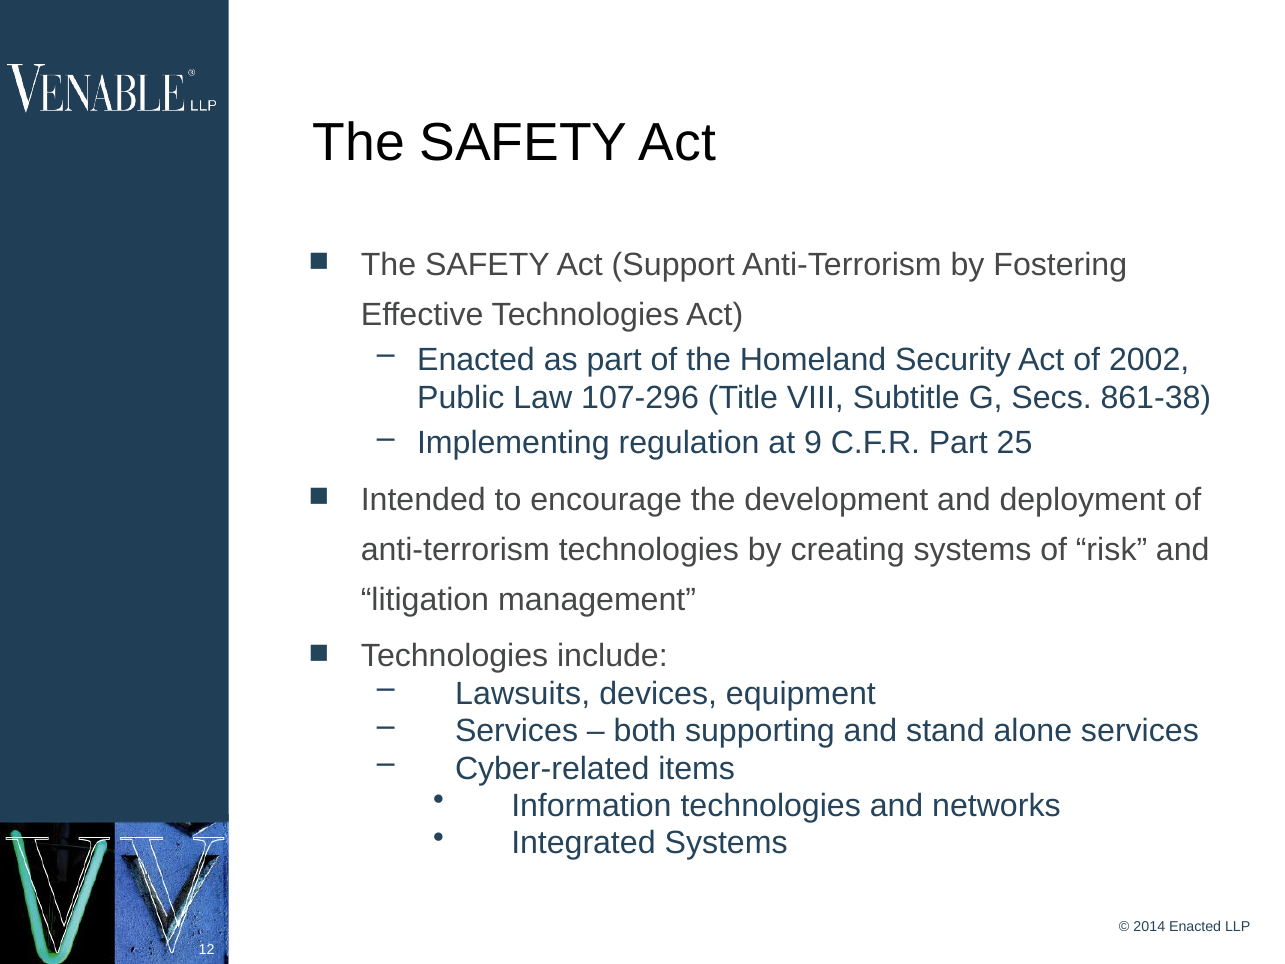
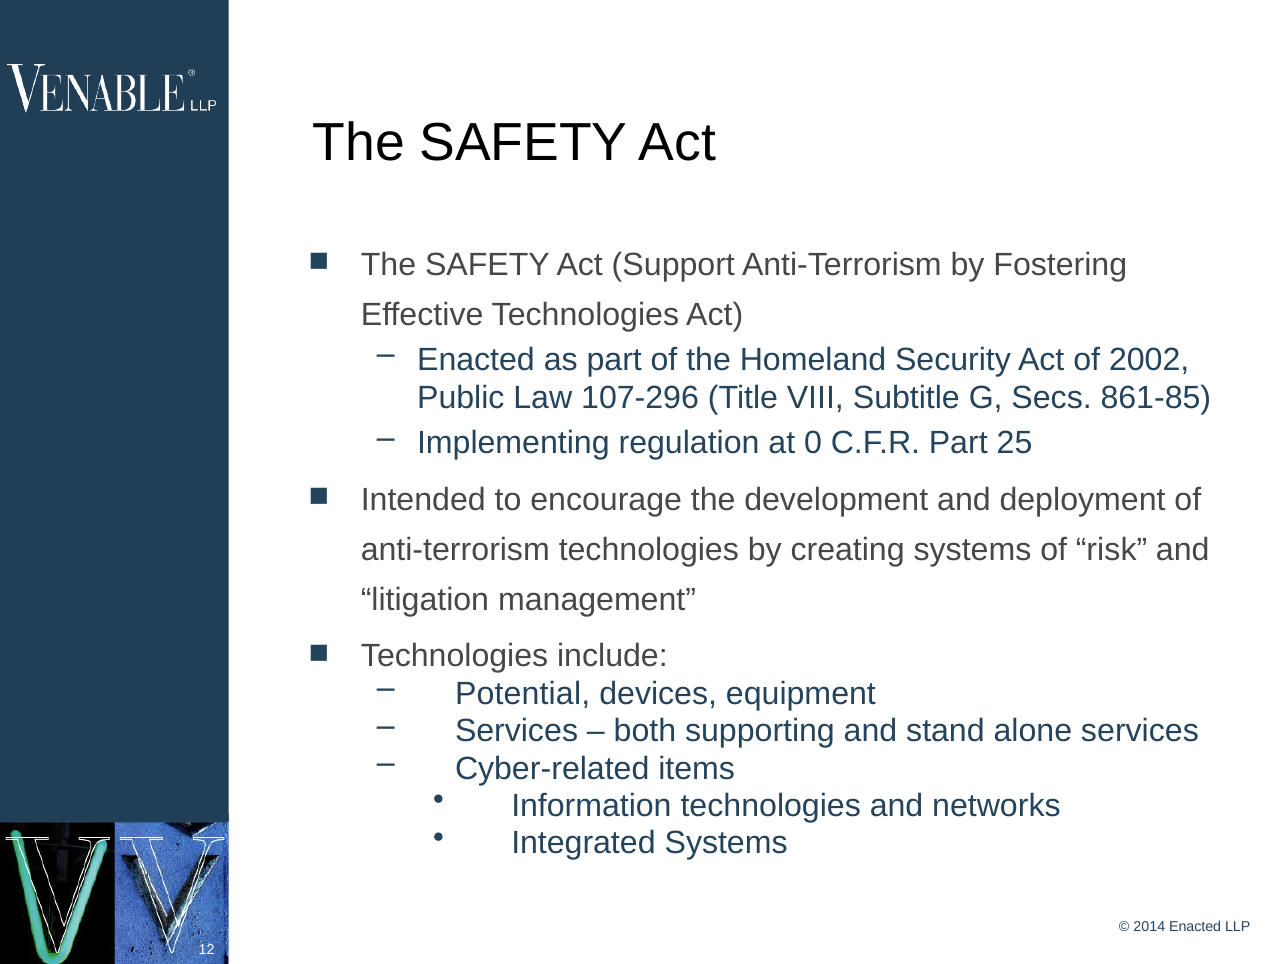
861-38: 861-38 -> 861-85
9: 9 -> 0
Lawsuits: Lawsuits -> Potential
